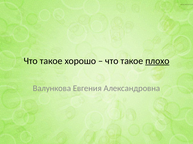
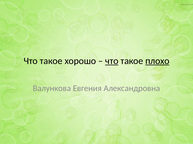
что at (112, 61) underline: none -> present
